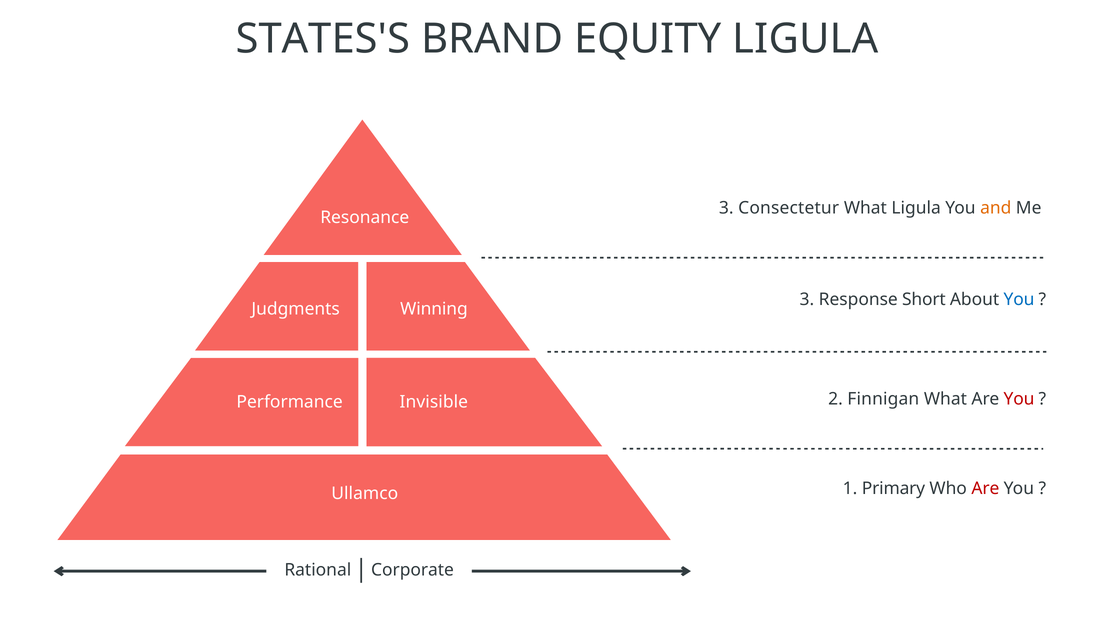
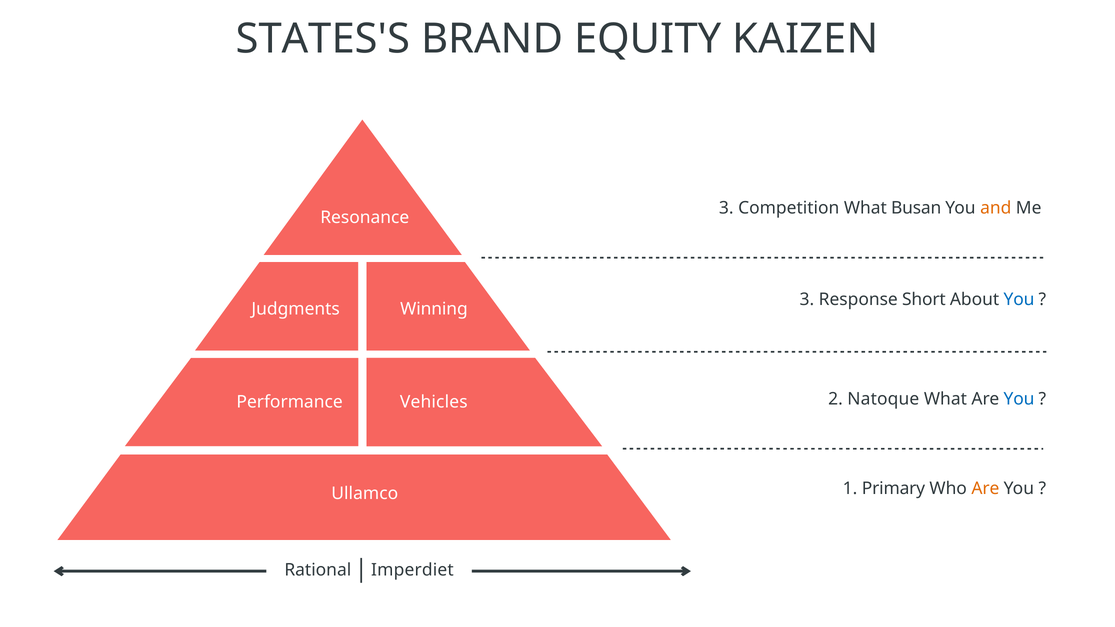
EQUITY LIGULA: LIGULA -> KAIZEN
Consectetur: Consectetur -> Competition
What Ligula: Ligula -> Busan
Finnigan: Finnigan -> Natoque
You at (1019, 399) colour: red -> blue
Invisible: Invisible -> Vehicles
Are at (985, 489) colour: red -> orange
Corporate: Corporate -> Imperdiet
